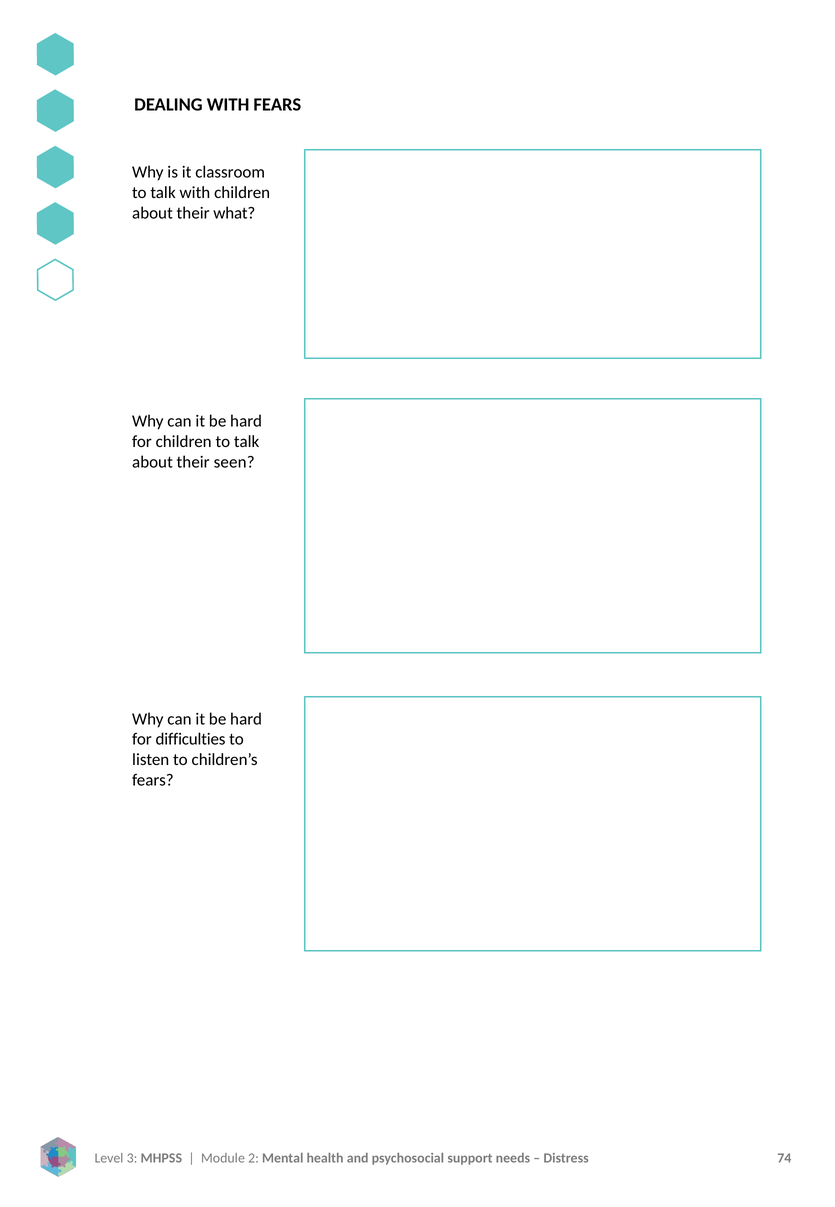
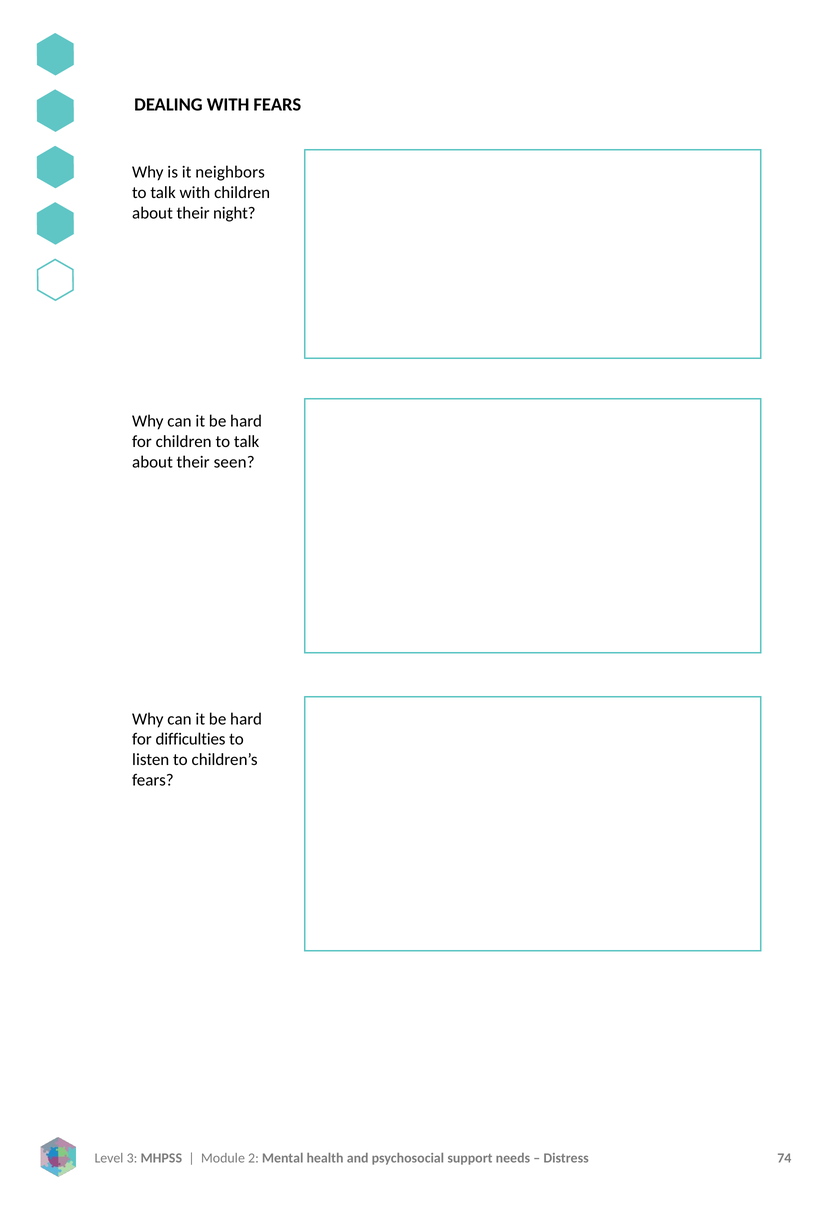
classroom: classroom -> neighbors
what: what -> night
